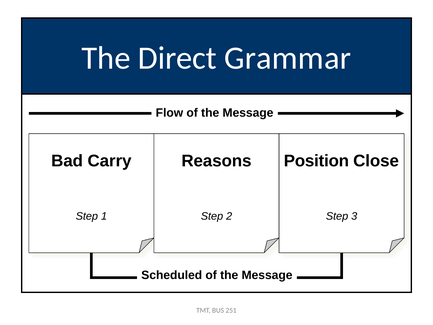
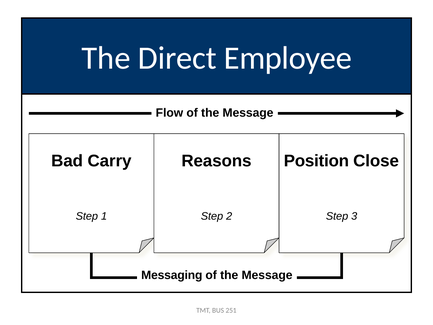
Grammar: Grammar -> Employee
Scheduled: Scheduled -> Messaging
